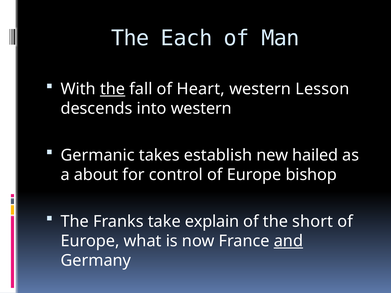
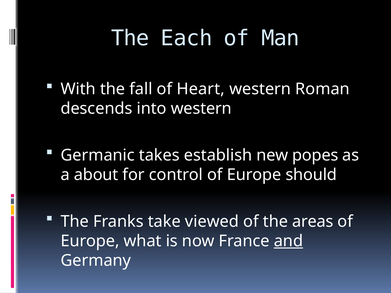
the at (113, 89) underline: present -> none
Lesson: Lesson -> Roman
hailed: hailed -> popes
bishop: bishop -> should
explain: explain -> viewed
short: short -> areas
